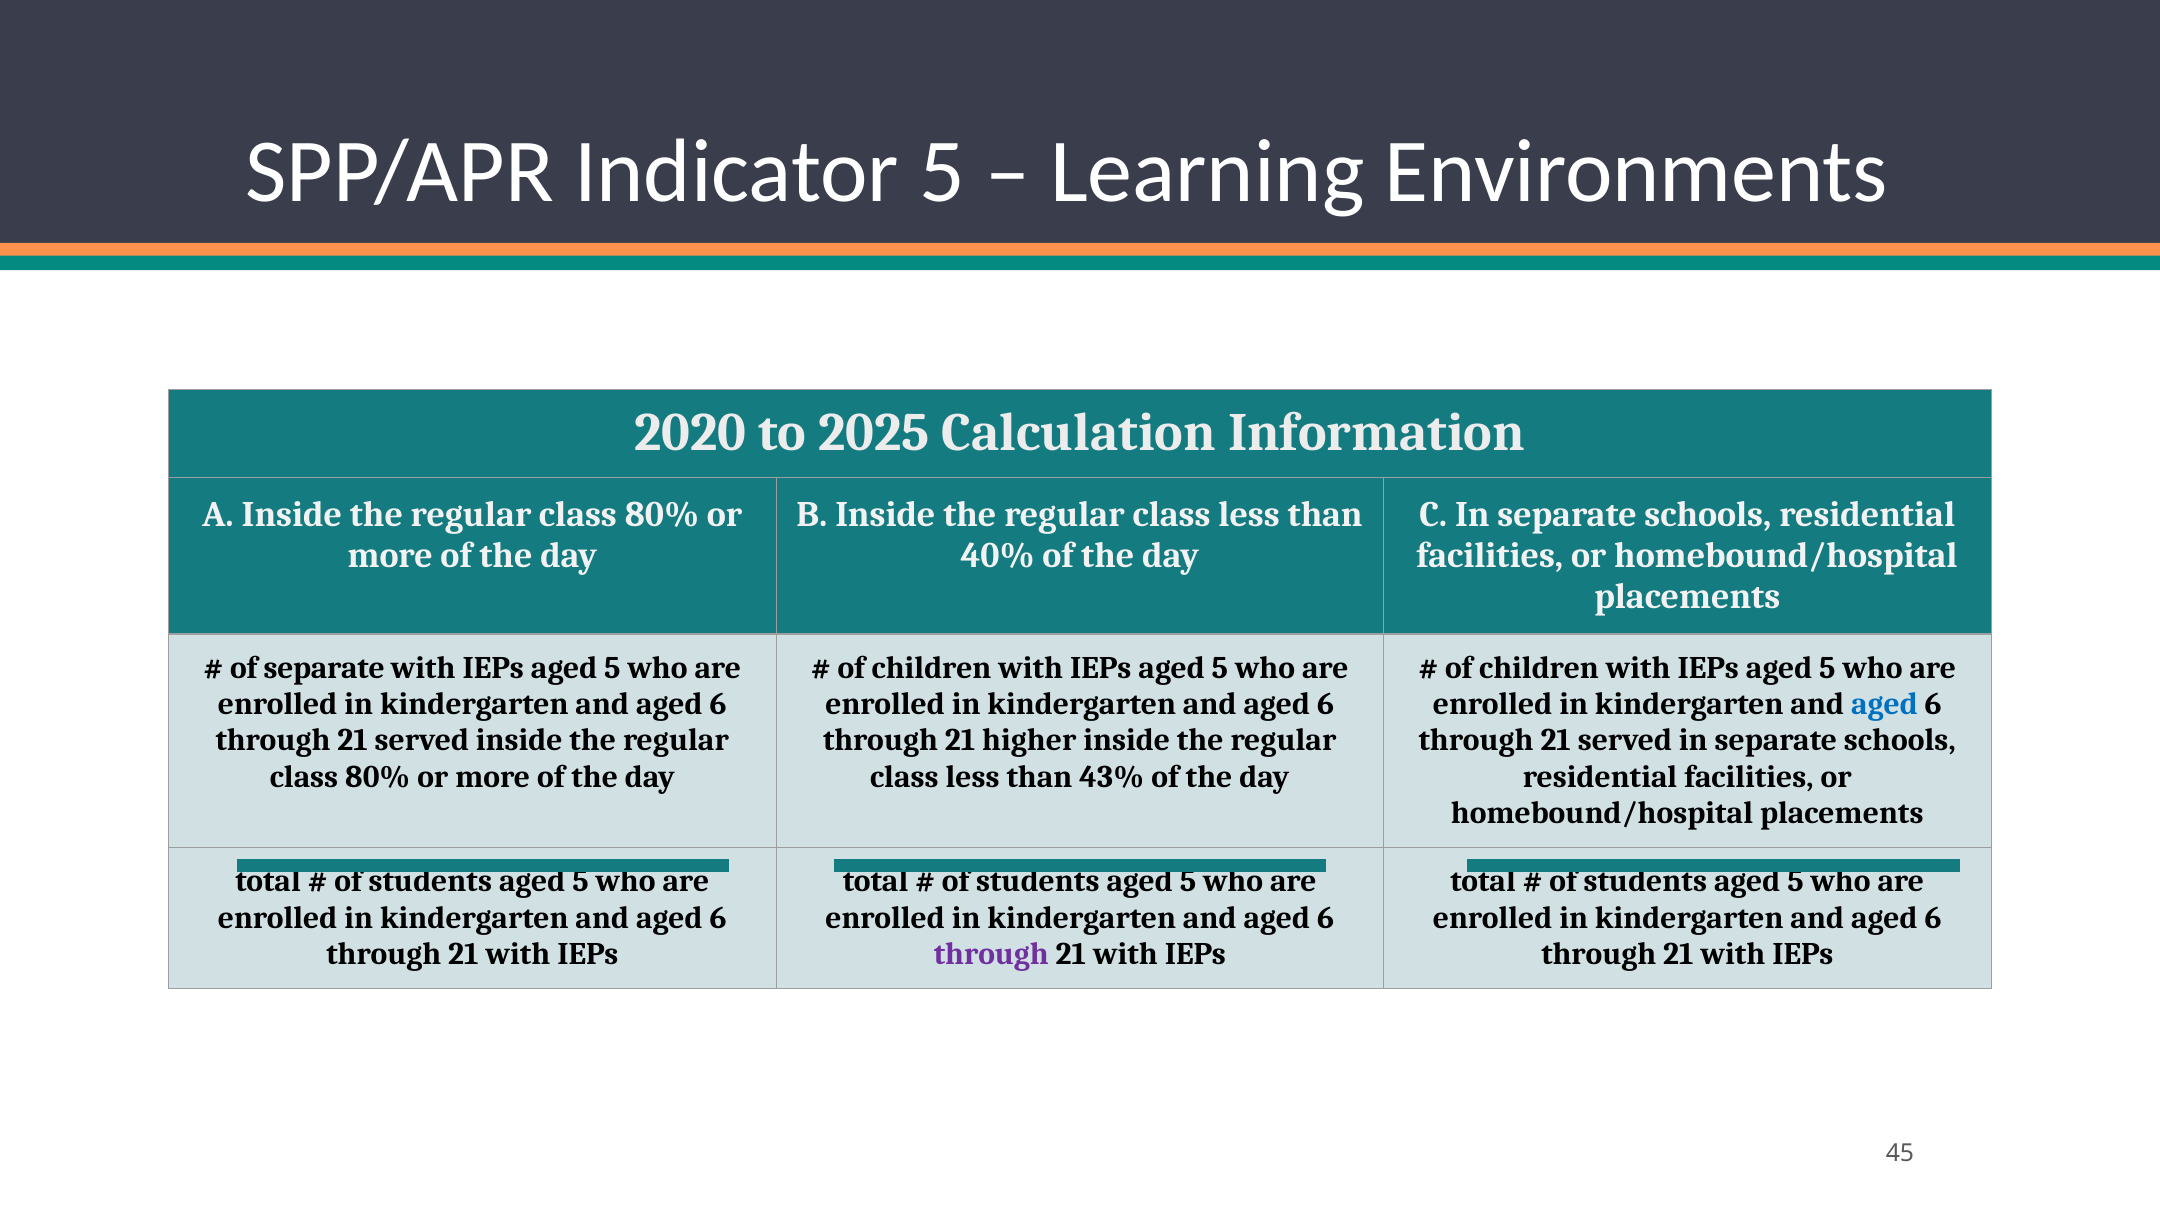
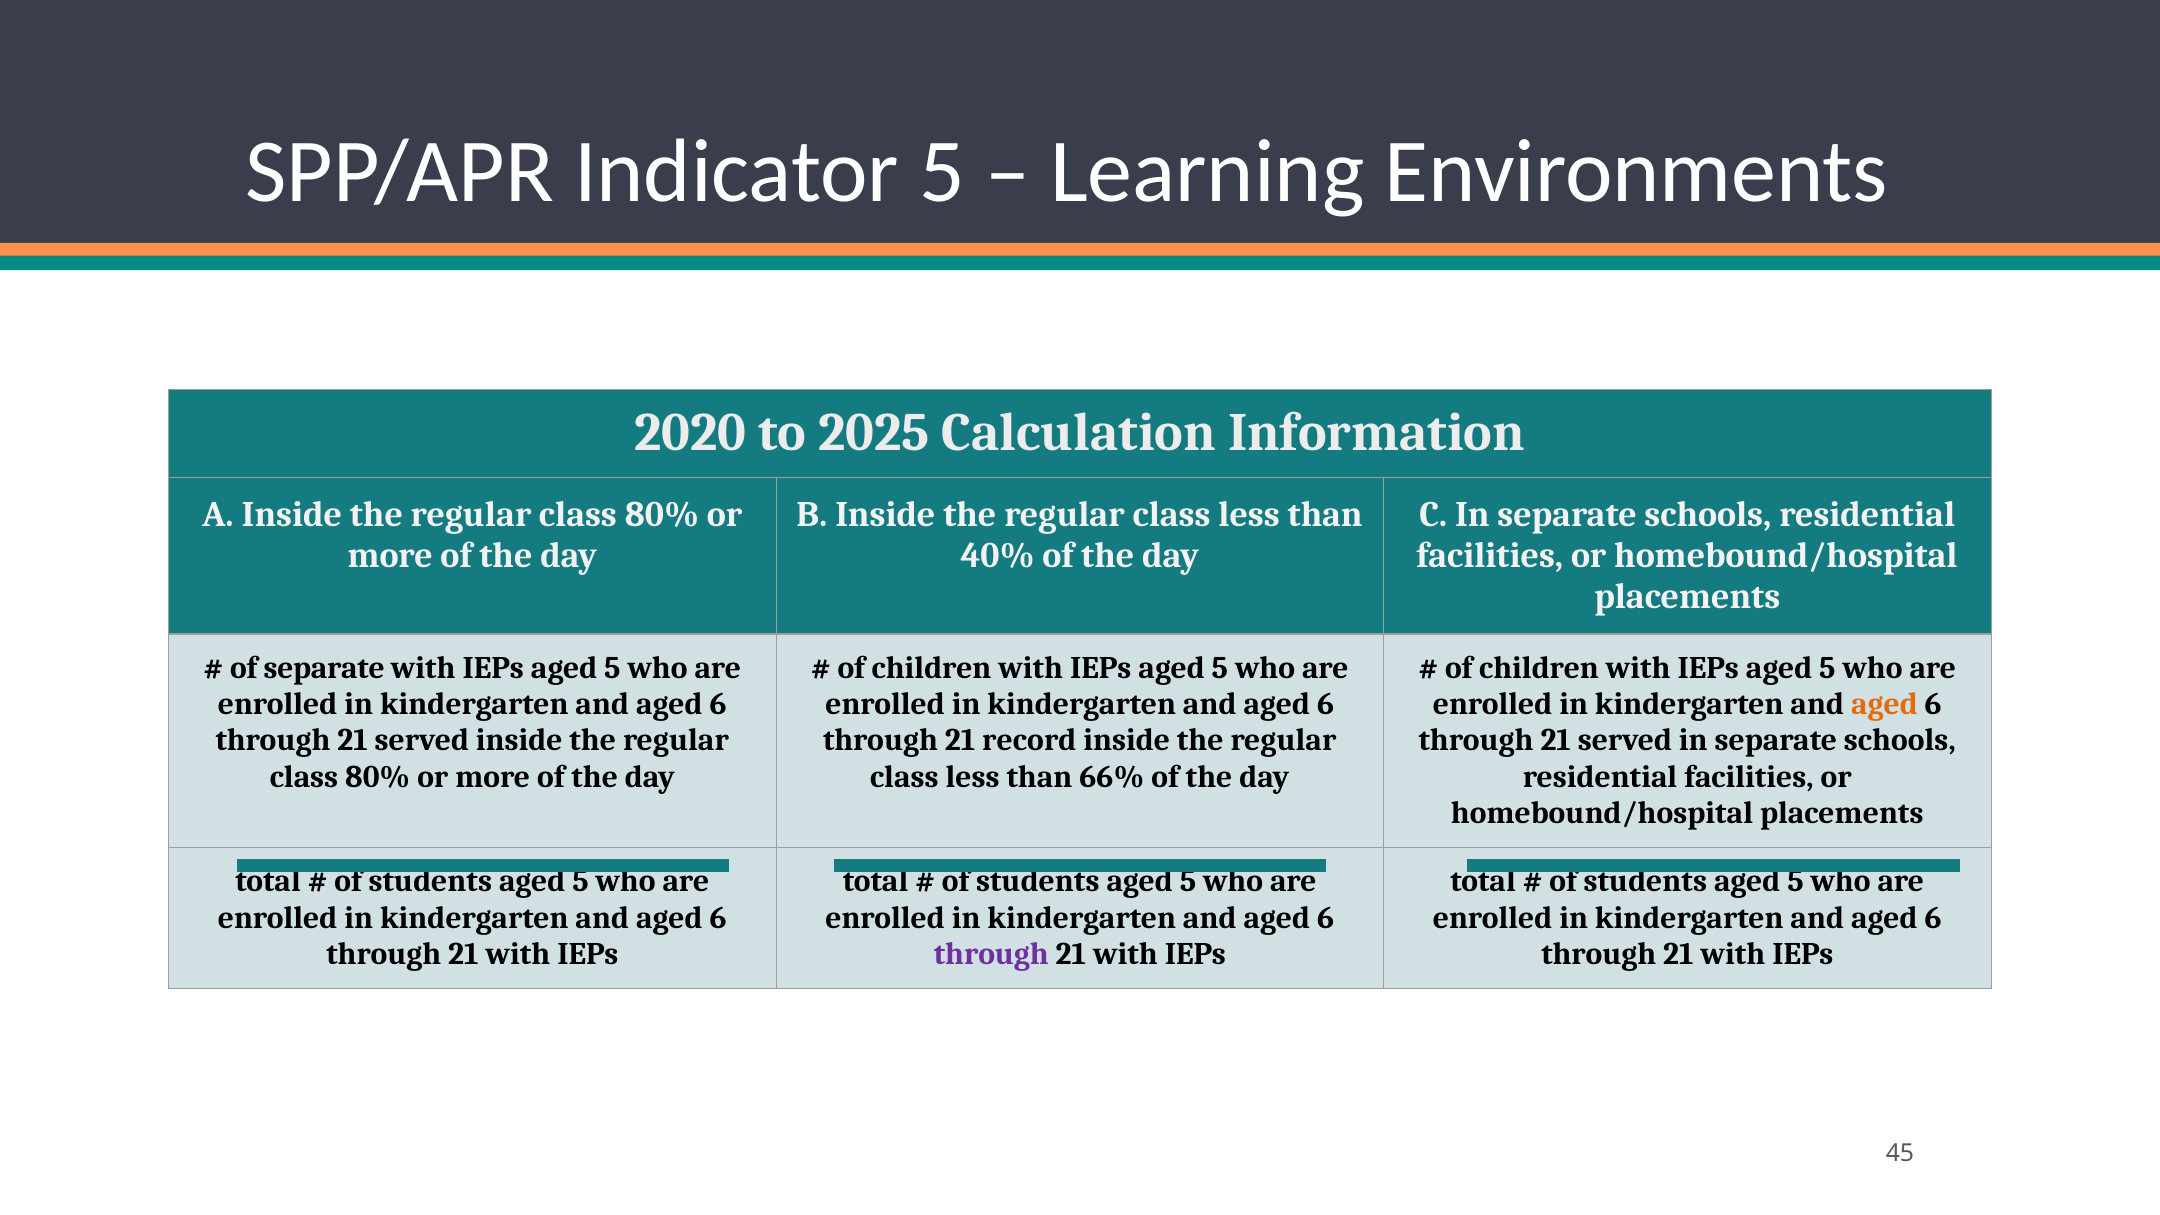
aged at (1884, 704) colour: blue -> orange
higher: higher -> record
43%: 43% -> 66%
